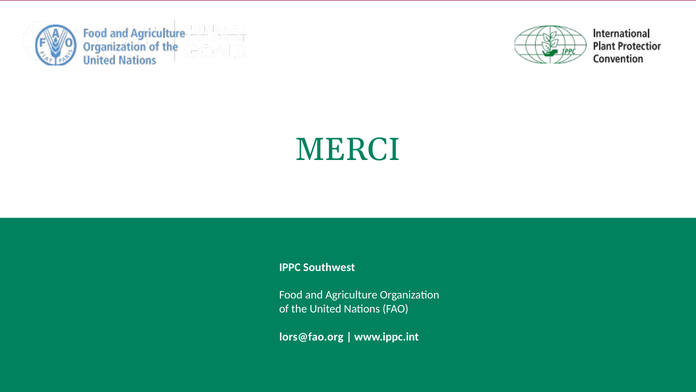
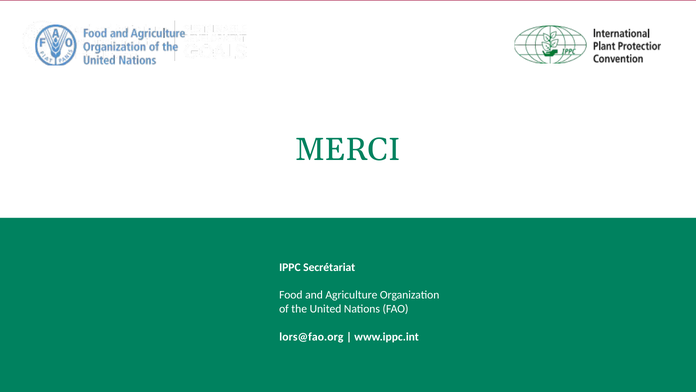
Southwest: Southwest -> Secrétariat
